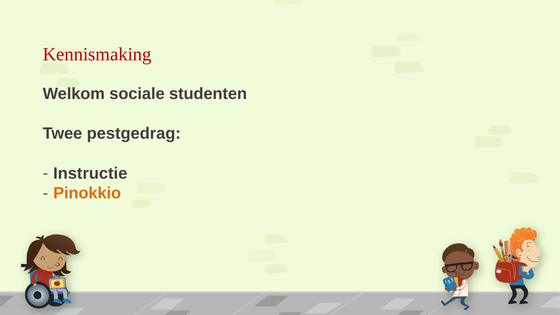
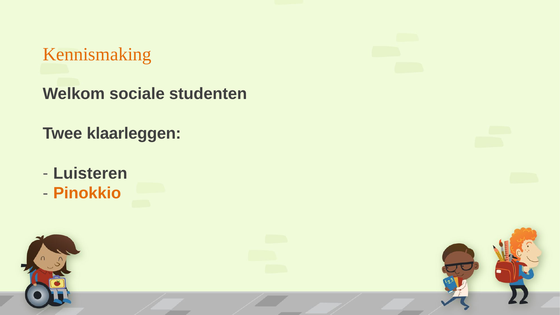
Kennismaking colour: red -> orange
pestgedrag: pestgedrag -> klaarleggen
Instructie: Instructie -> Luisteren
